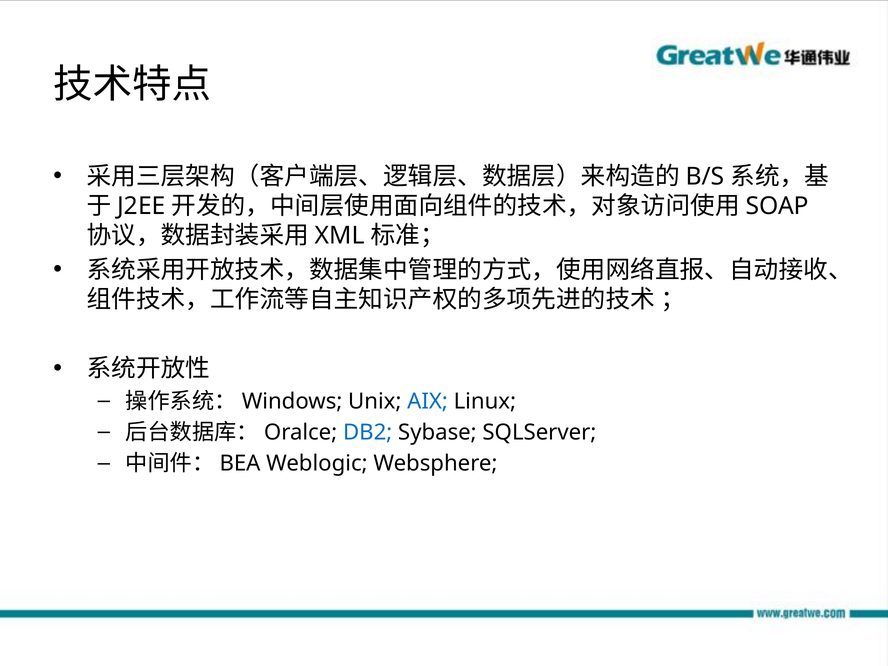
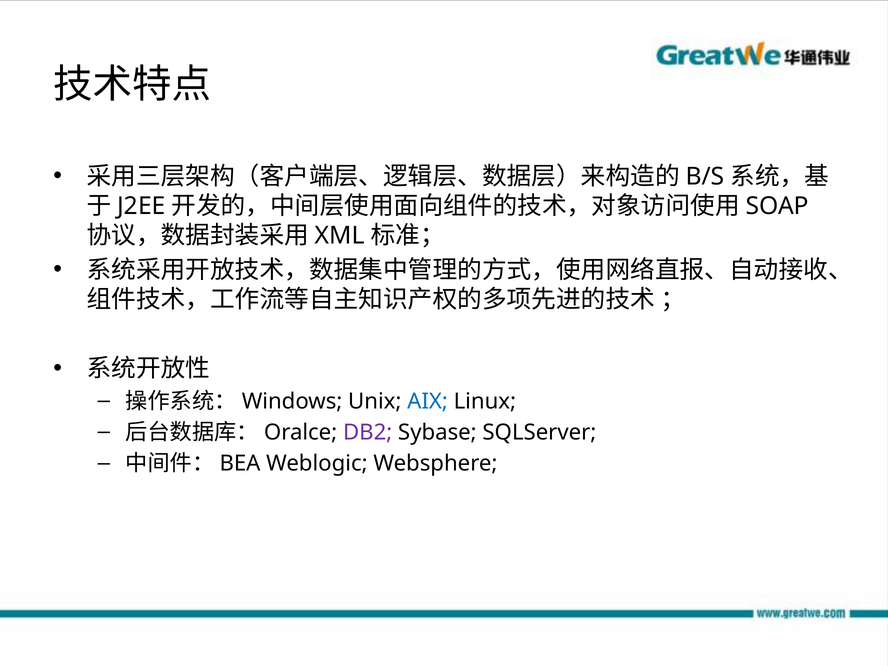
DB2 colour: blue -> purple
